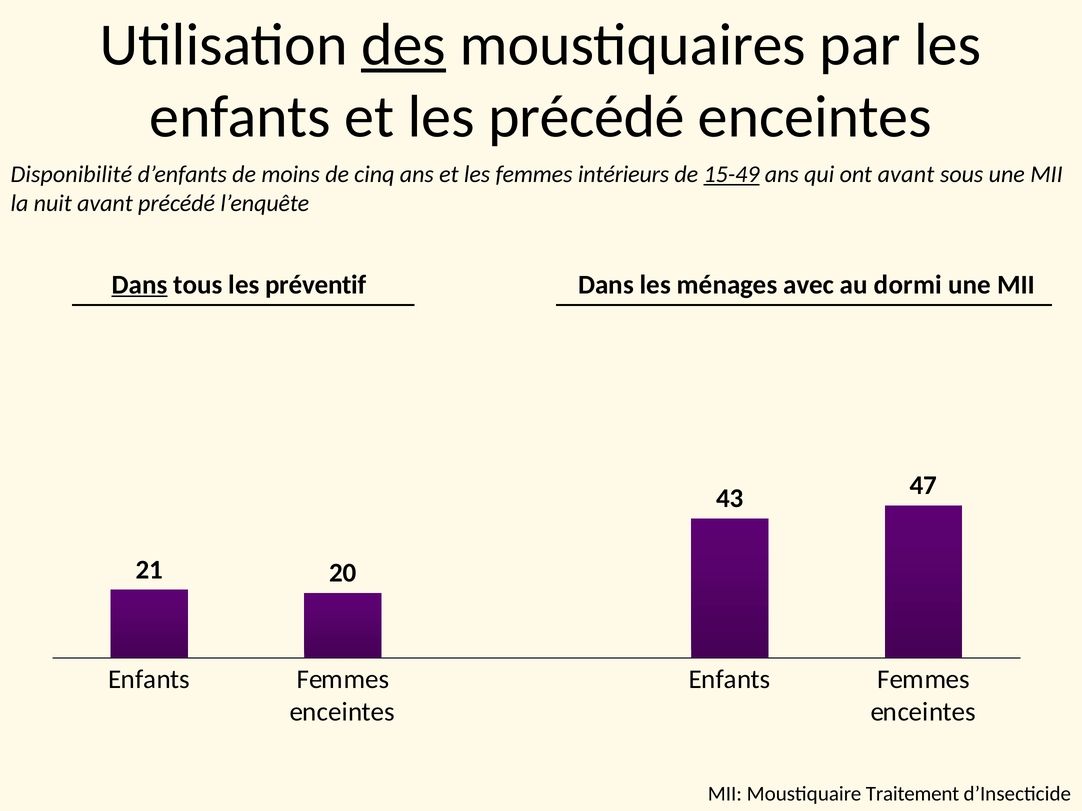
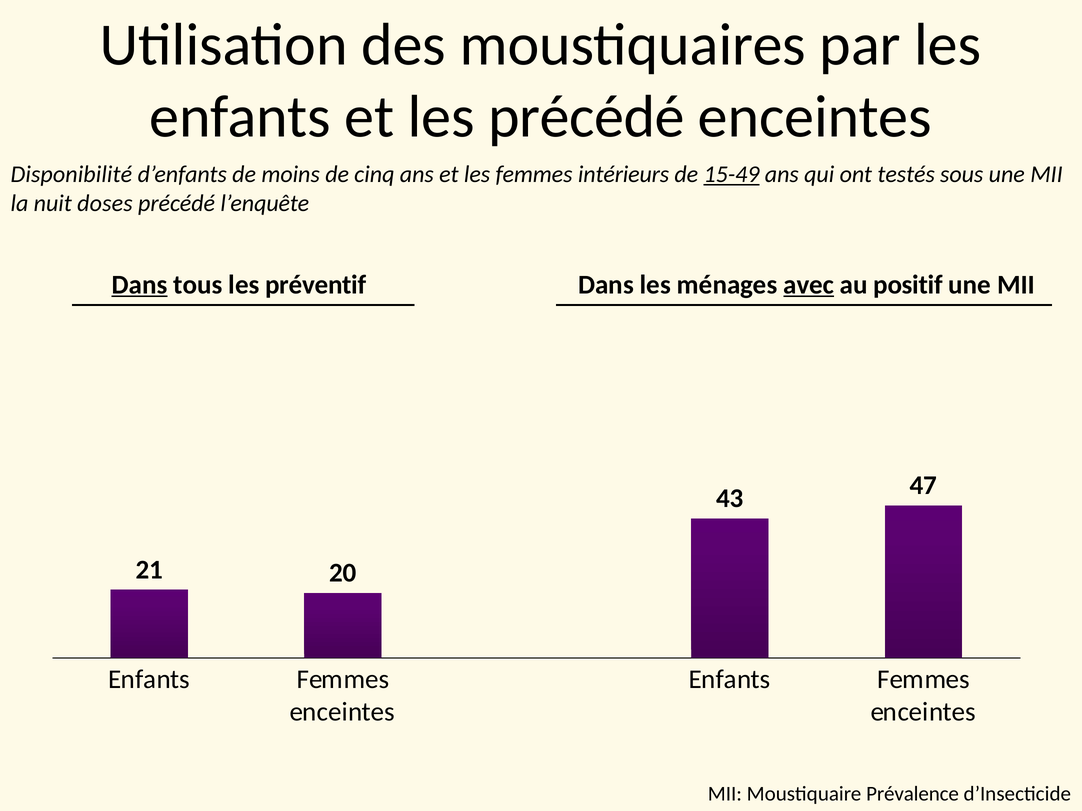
des underline: present -> none
ont avant: avant -> testés
nuit avant: avant -> doses
avec underline: none -> present
dormi: dormi -> positif
Traitement: Traitement -> Prévalence
